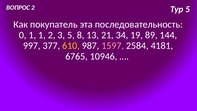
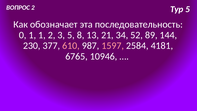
покупатель: покупатель -> обозначает
19: 19 -> 52
997: 997 -> 230
610 colour: yellow -> pink
